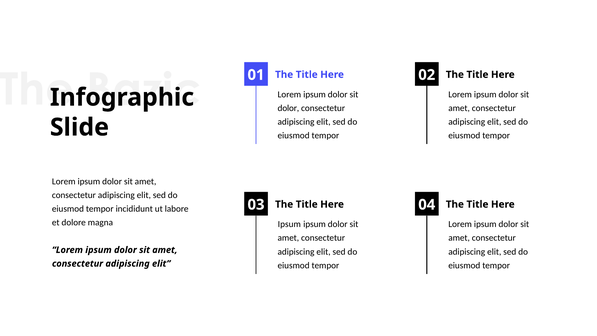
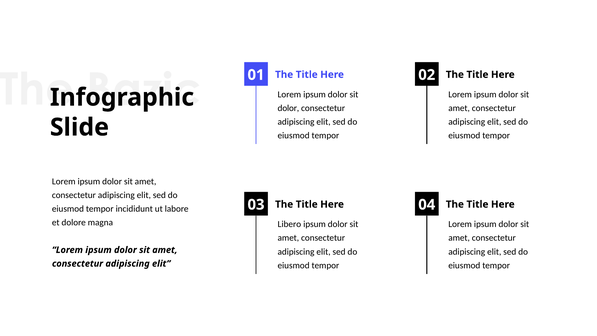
Ipsum at (289, 224): Ipsum -> Libero
